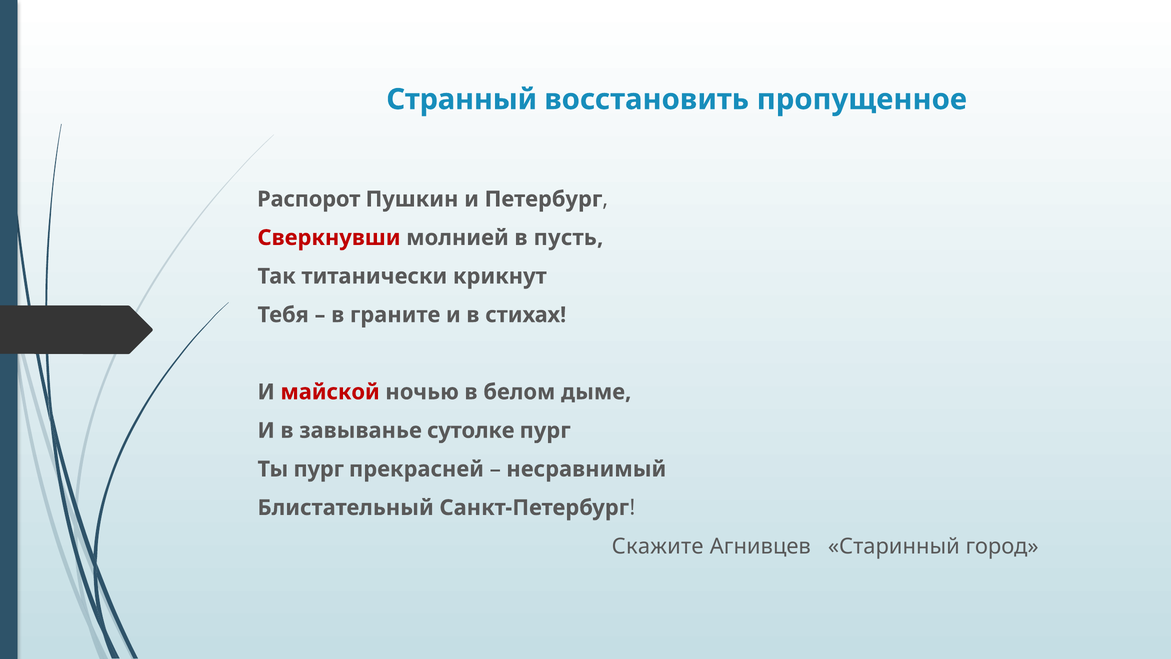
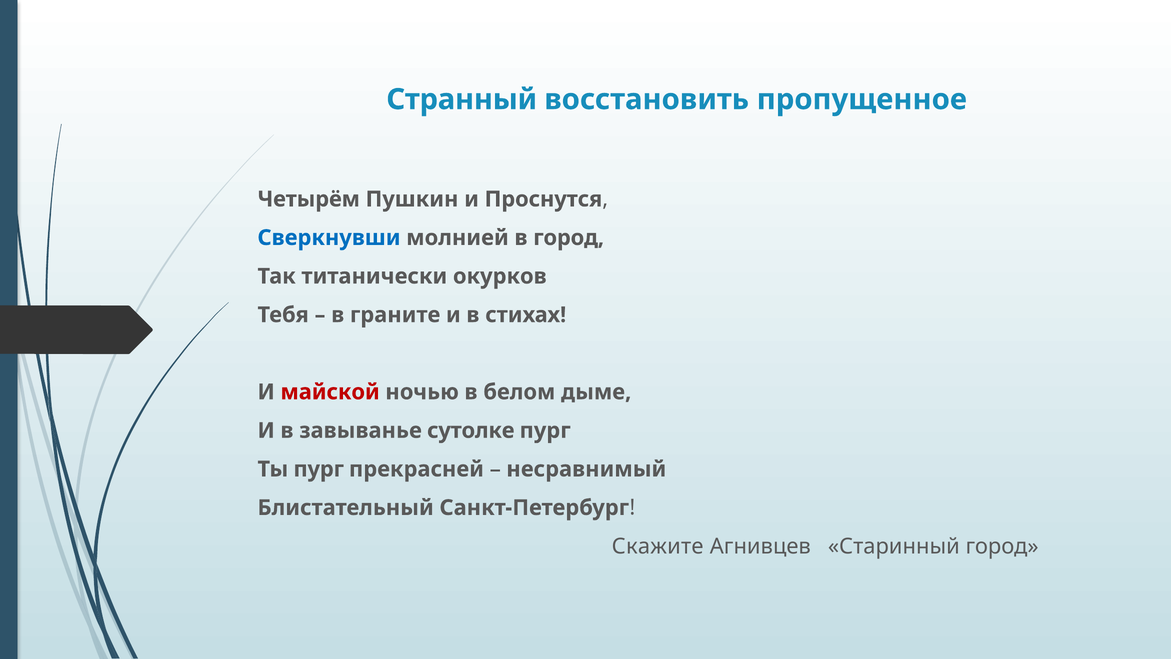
Распорот: Распорот -> Четырём
Петербург: Петербург -> Проснутся
Сверкнувши colour: red -> blue
в пусть: пусть -> город
крикнут: крикнут -> окурков
